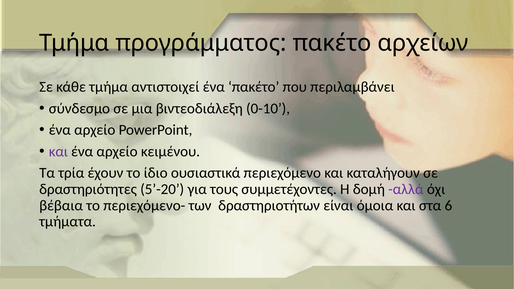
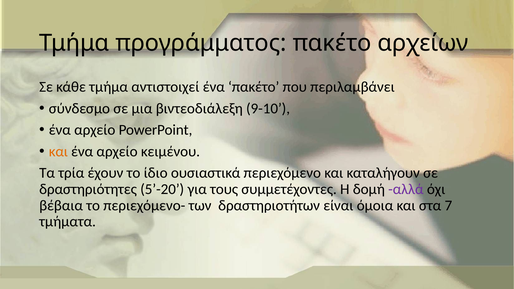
0-10: 0-10 -> 9-10
και at (58, 152) colour: purple -> orange
6: 6 -> 7
